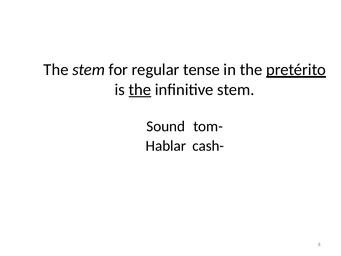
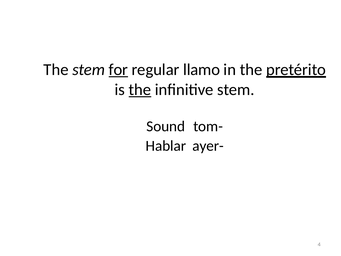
for underline: none -> present
tense: tense -> llamo
cash-: cash- -> ayer-
